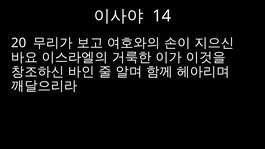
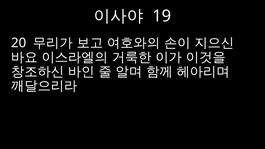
14: 14 -> 19
